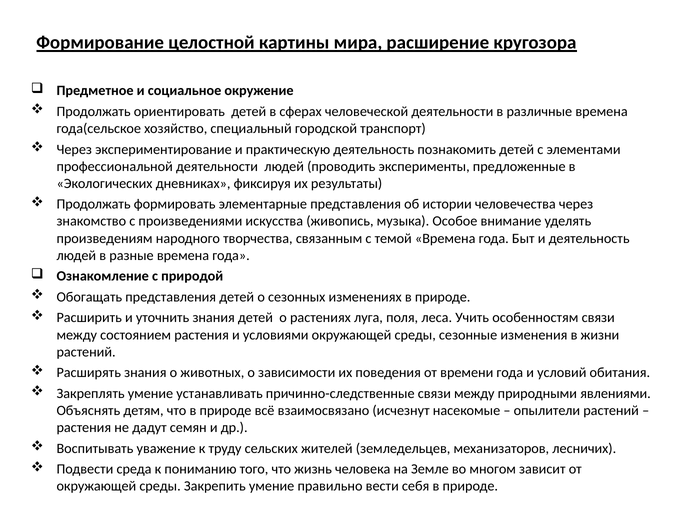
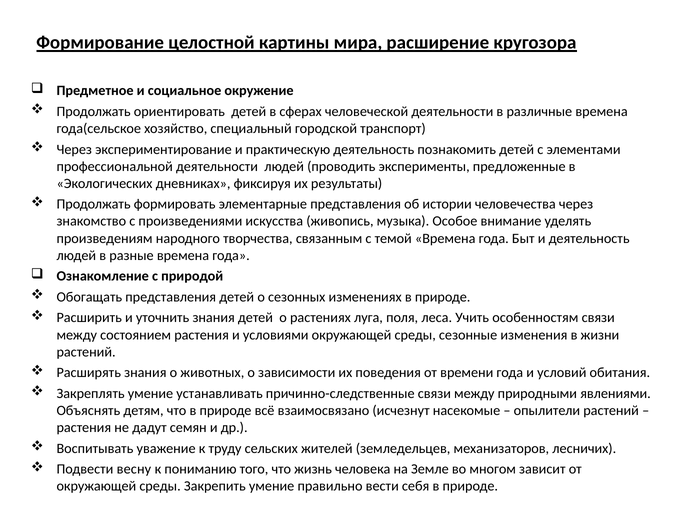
среда: среда -> весну
